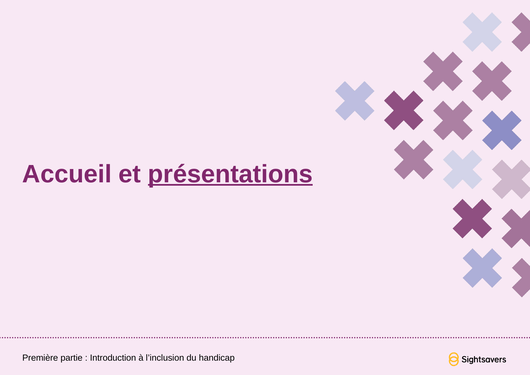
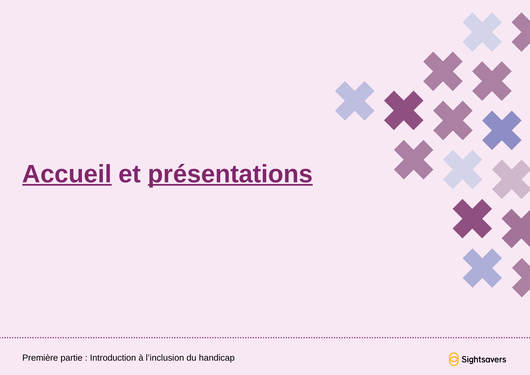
Accueil underline: none -> present
